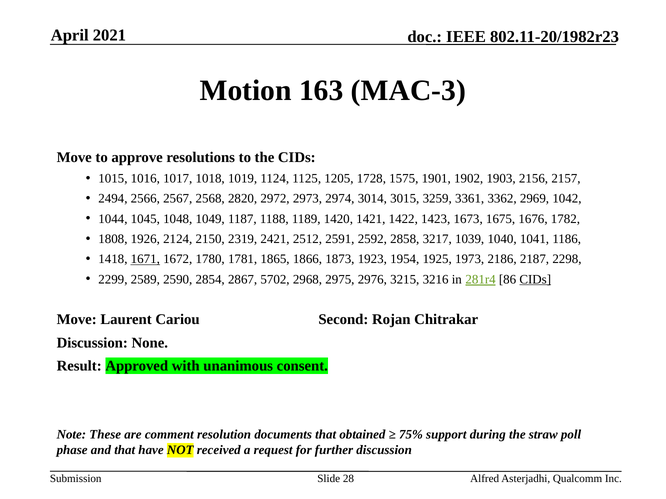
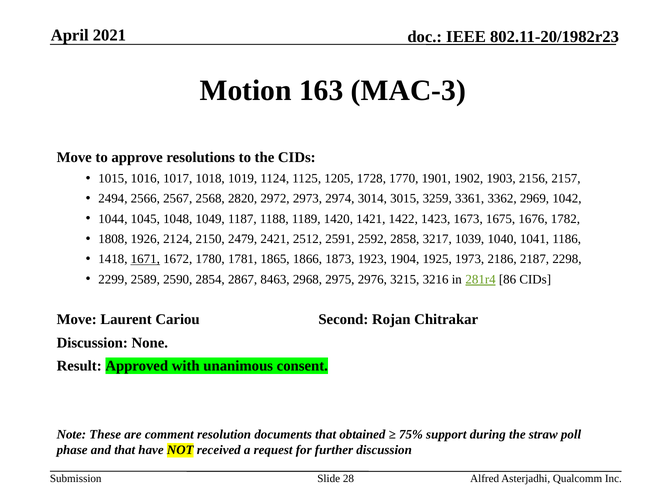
1575: 1575 -> 1770
2319: 2319 -> 2479
1954: 1954 -> 1904
5702: 5702 -> 8463
CIDs at (535, 280) underline: present -> none
